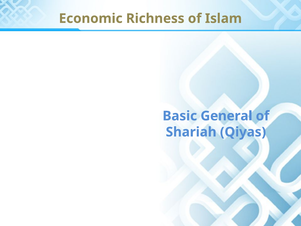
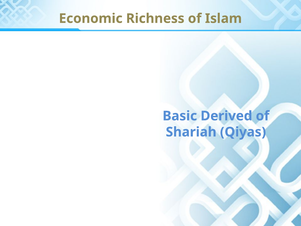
General: General -> Derived
